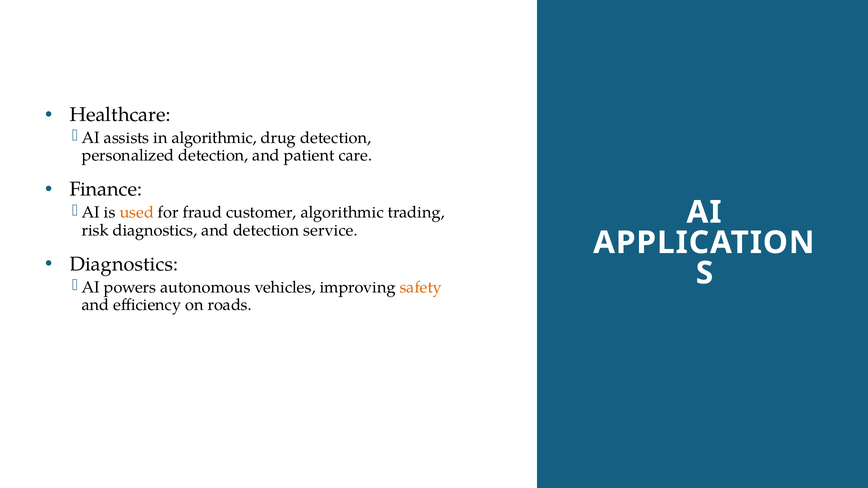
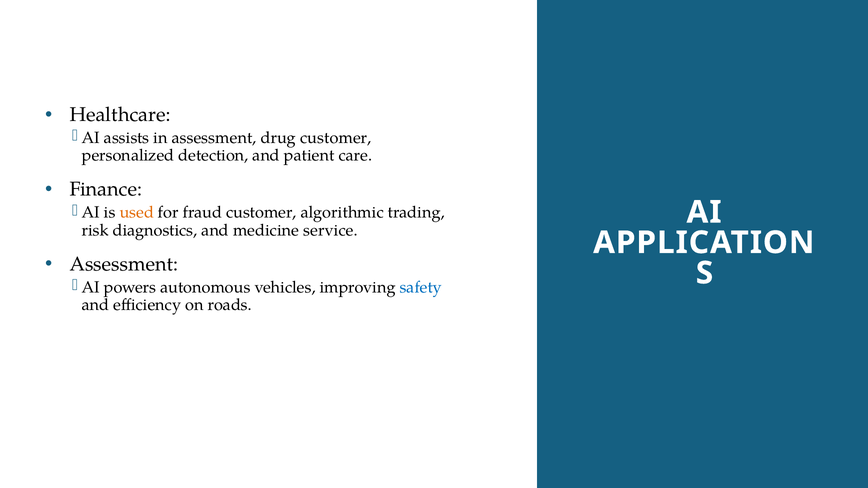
in algorithmic: algorithmic -> assessment
drug detection: detection -> customer
and detection: detection -> medicine
Diagnostics at (124, 264): Diagnostics -> Assessment
safety colour: orange -> blue
